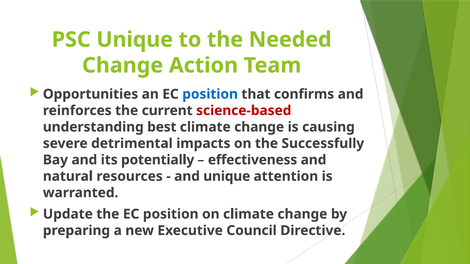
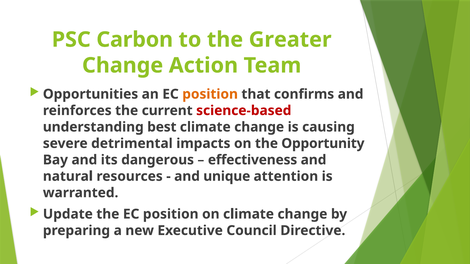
PSC Unique: Unique -> Carbon
Needed: Needed -> Greater
position at (210, 94) colour: blue -> orange
Successfully: Successfully -> Opportunity
potentially: potentially -> dangerous
